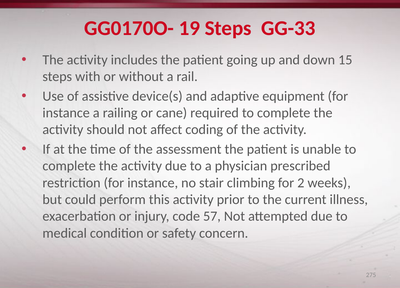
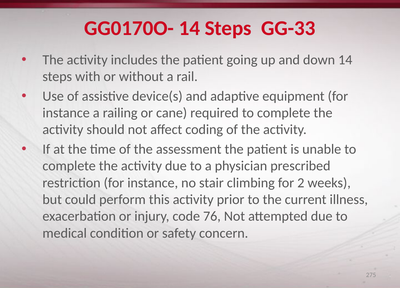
GG0170O- 19: 19 -> 14
down 15: 15 -> 14
57: 57 -> 76
